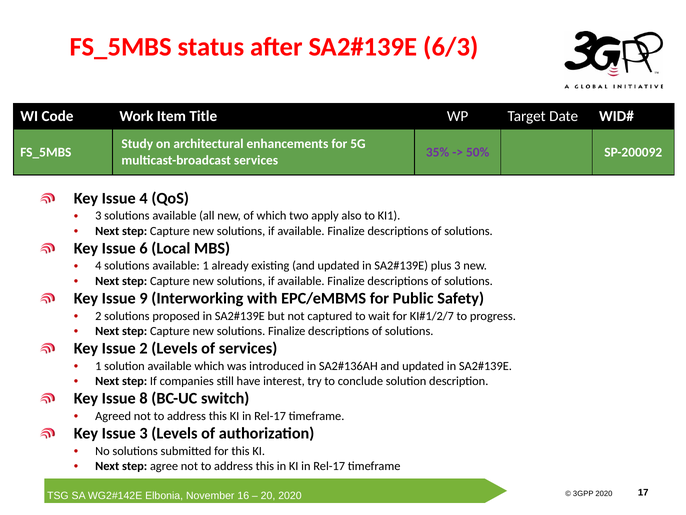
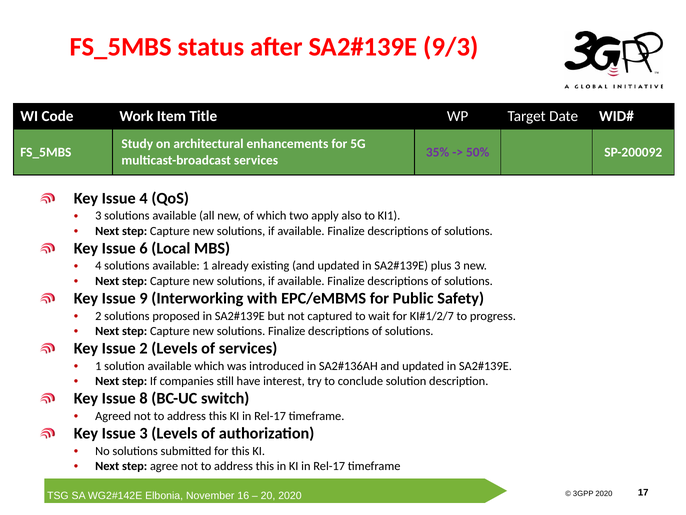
6/3: 6/3 -> 9/3
